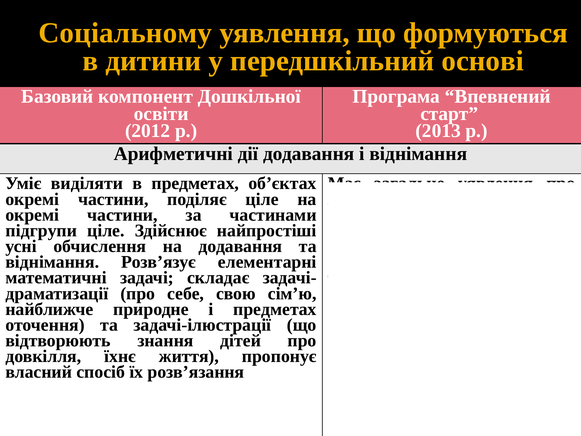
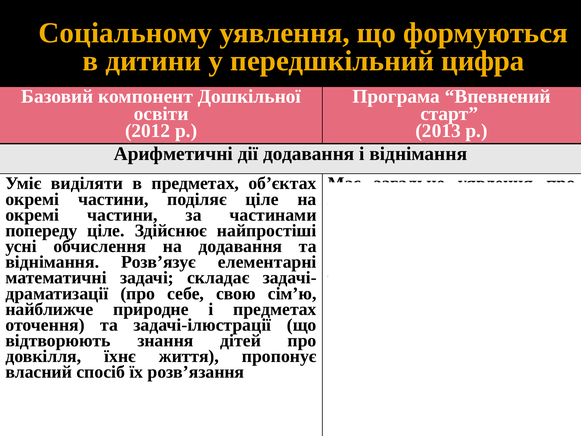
основі: основі -> цифра
підгрупи: підгрупи -> попереду
